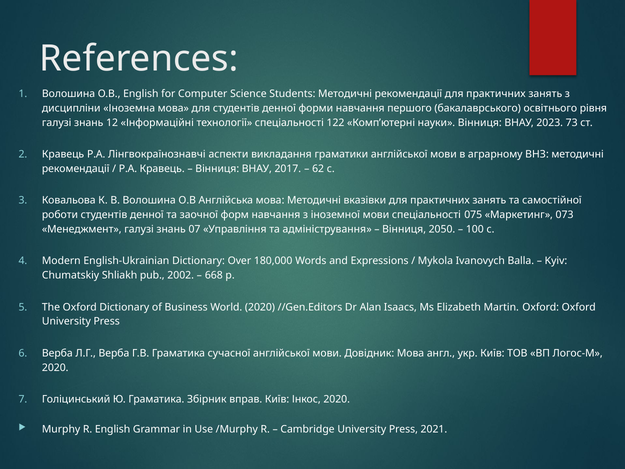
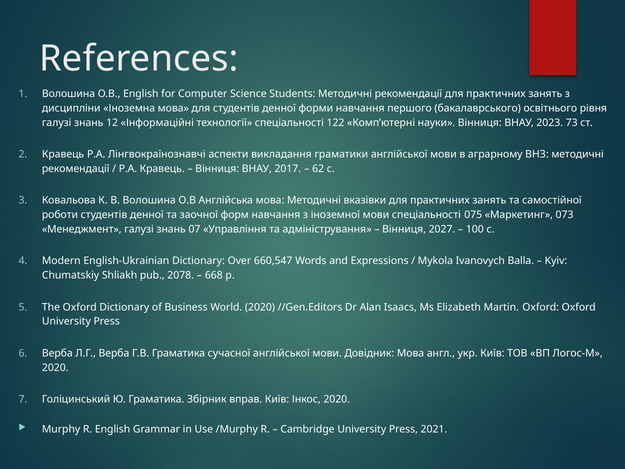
2050: 2050 -> 2027
180,000: 180,000 -> 660,547
2002: 2002 -> 2078
